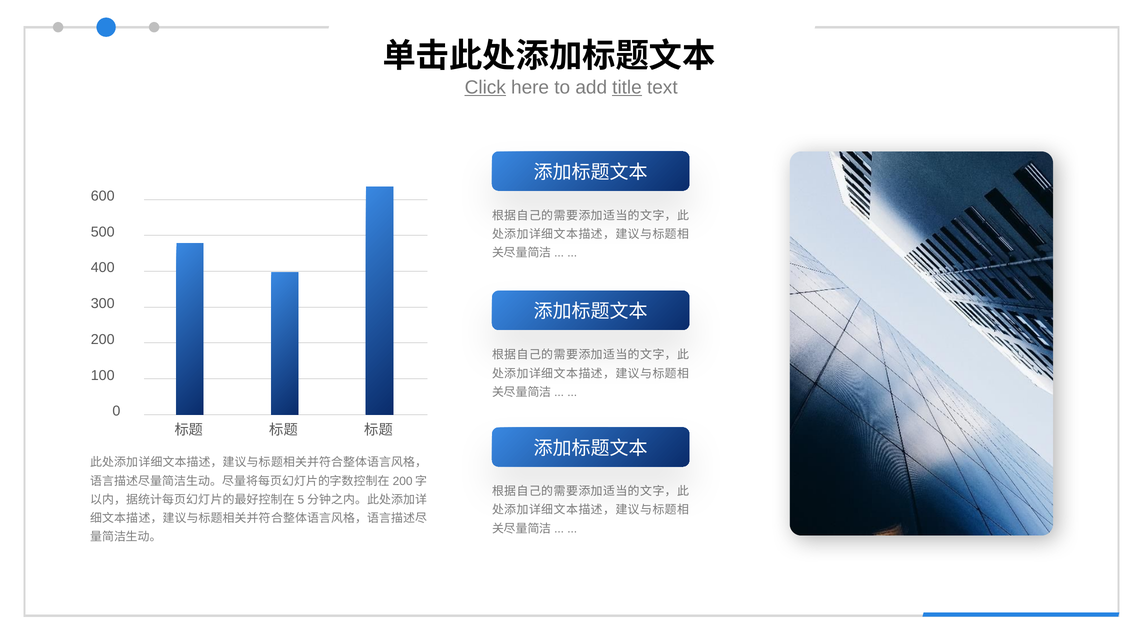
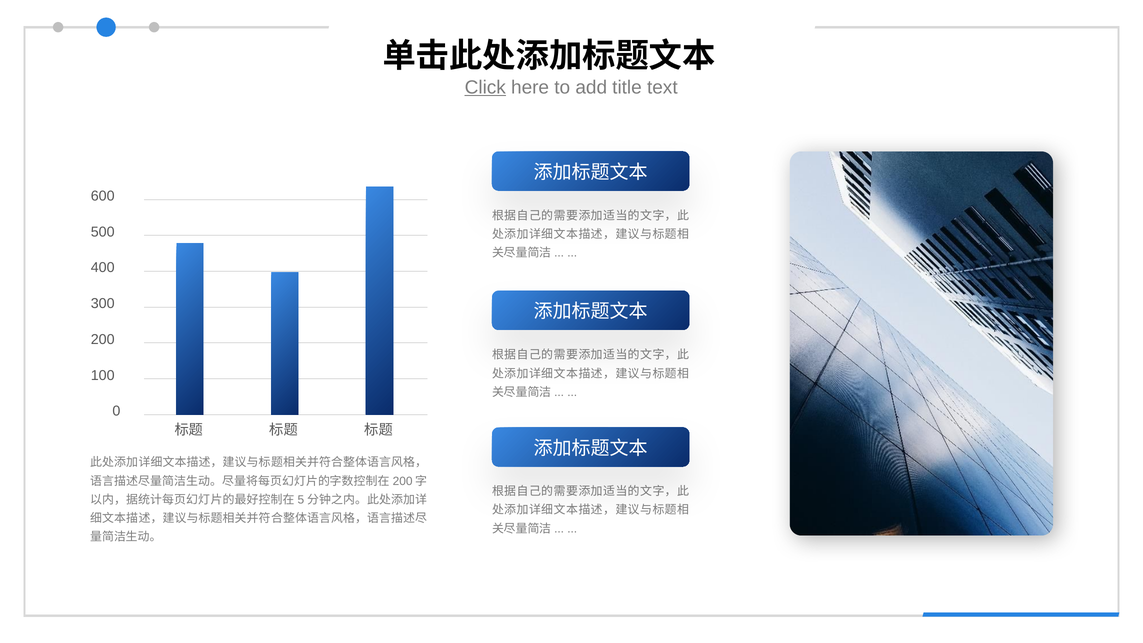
title underline: present -> none
